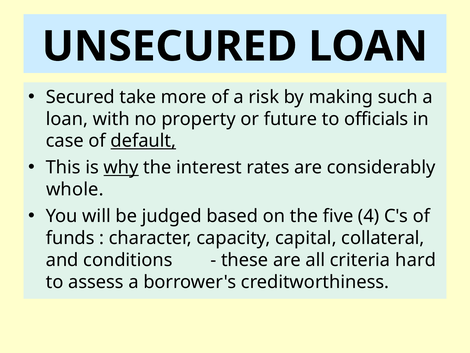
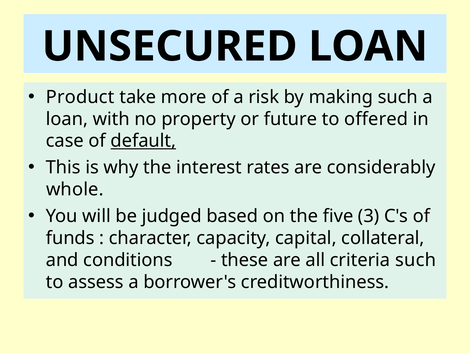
Secured: Secured -> Product
officials: officials -> offered
why underline: present -> none
4: 4 -> 3
criteria hard: hard -> such
